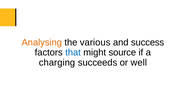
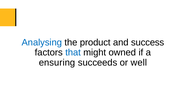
Analysing colour: orange -> blue
various: various -> product
source: source -> owned
charging: charging -> ensuring
